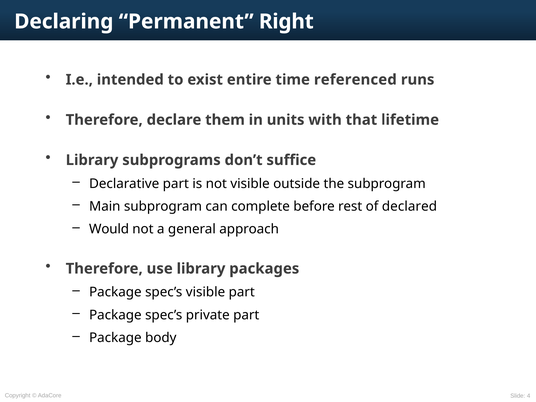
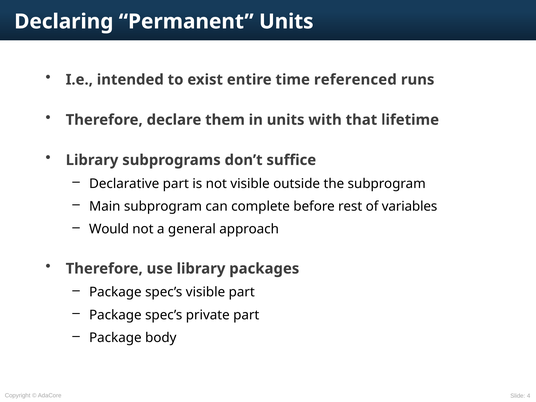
Permanent Right: Right -> Units
declared: declared -> variables
